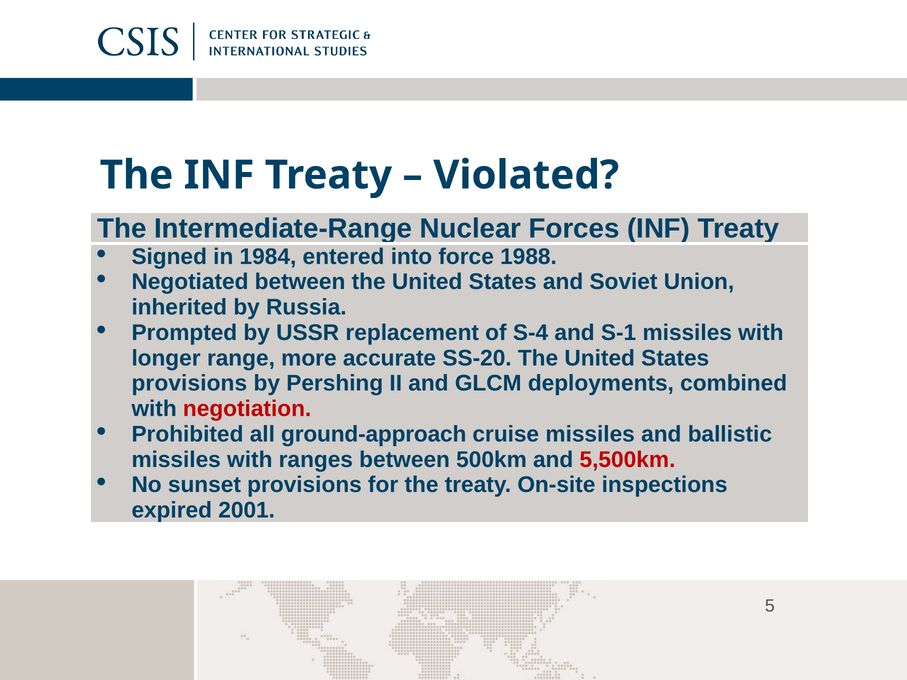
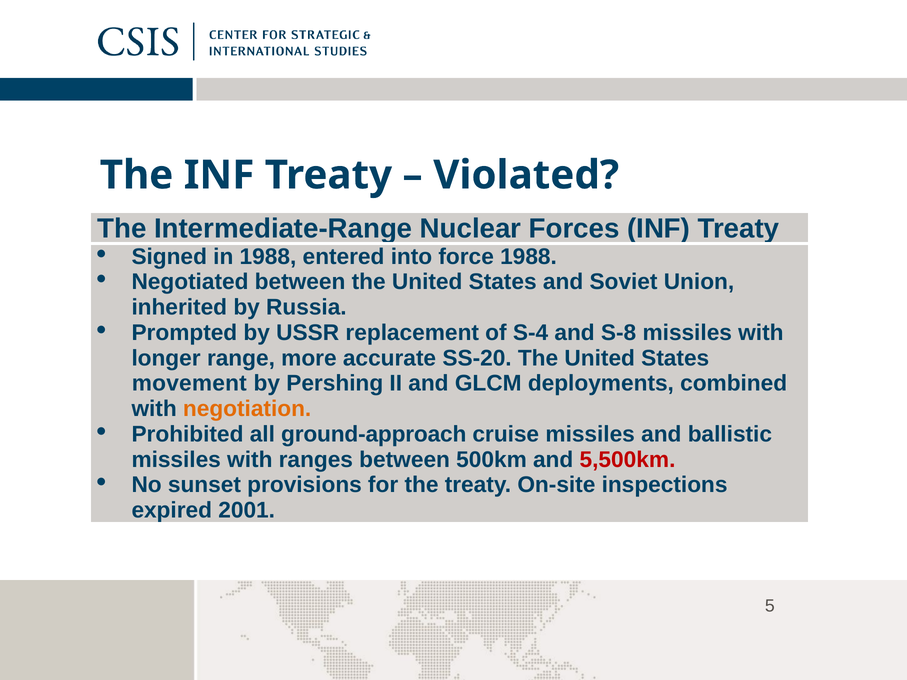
in 1984: 1984 -> 1988
S-1: S-1 -> S-8
provisions at (189, 384): provisions -> movement
negotiation colour: red -> orange
